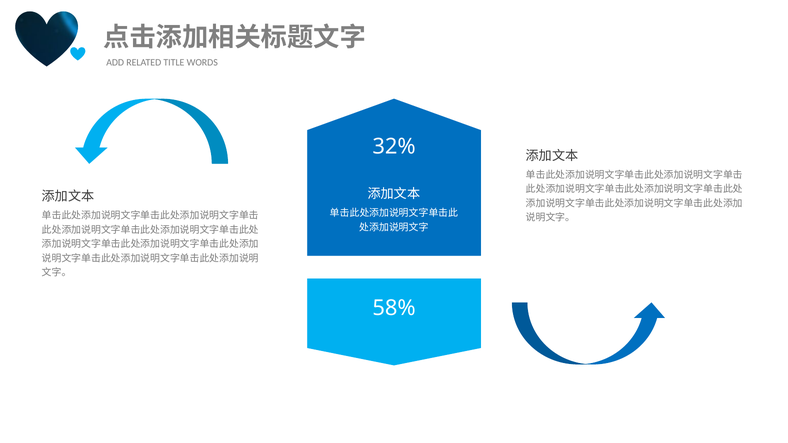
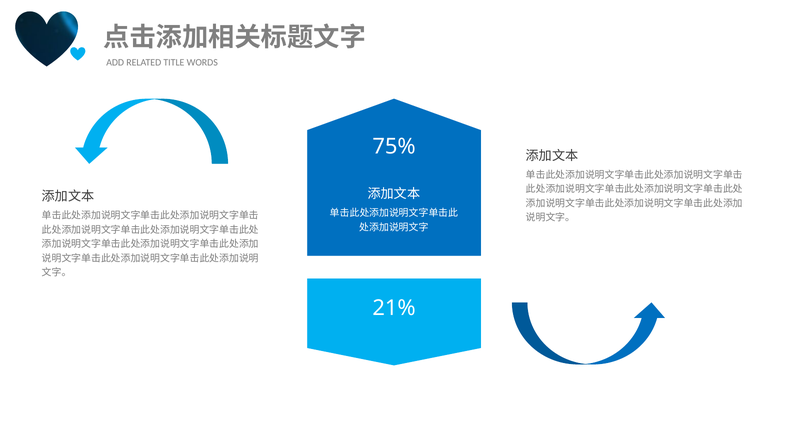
32%: 32% -> 75%
58%: 58% -> 21%
